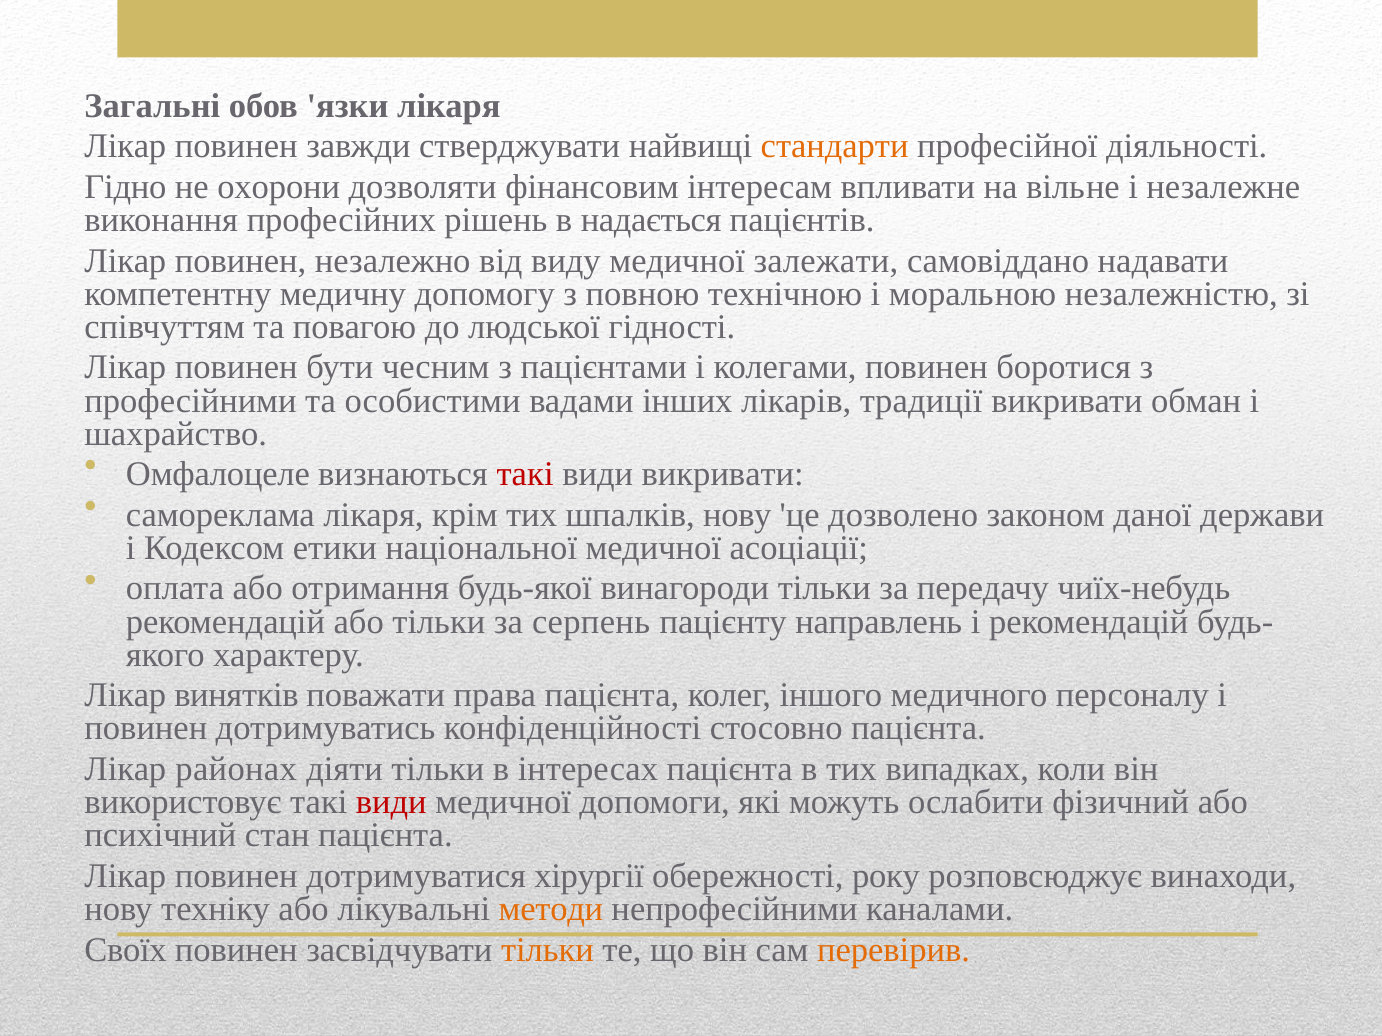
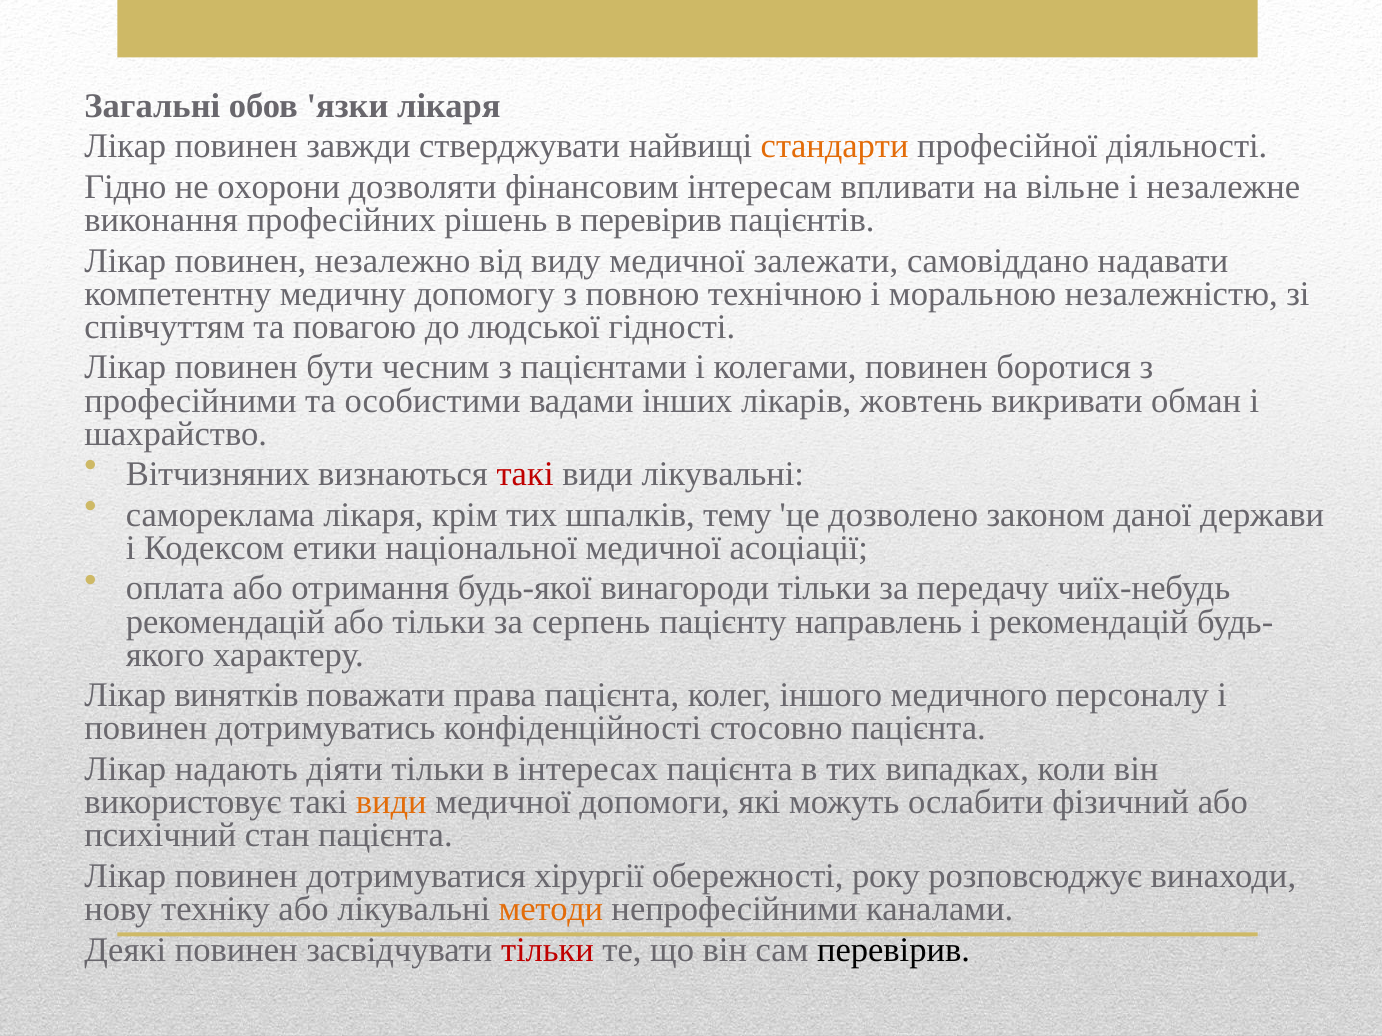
в надається: надається -> перевірив
традиції: традиції -> жовтень
Омфалоцеле: Омфалоцеле -> Вітчизняних
види викривати: викривати -> лікувальні
шпалків нову: нову -> тему
районах: районах -> надають
види at (391, 803) colour: red -> orange
Своїх: Своїх -> Деякі
тільки at (547, 950) colour: orange -> red
перевірив at (894, 950) colour: orange -> black
